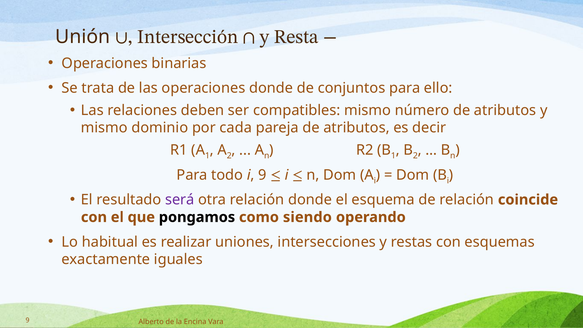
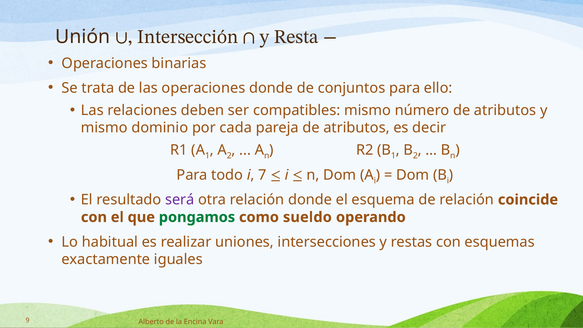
i 9: 9 -> 7
pongamos colour: black -> green
siendo: siendo -> sueldo
